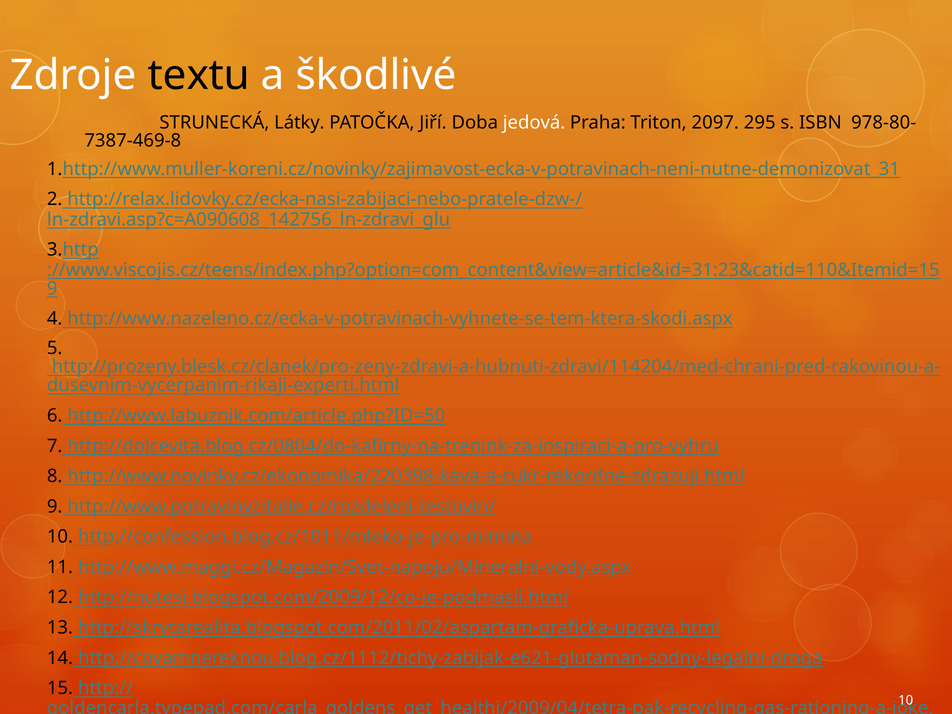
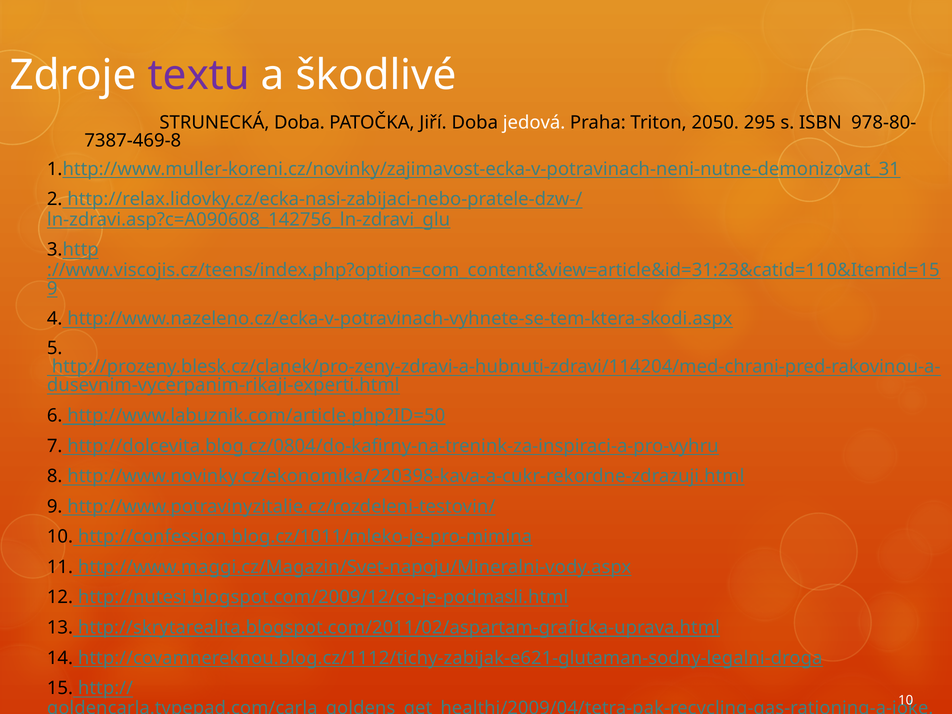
textu colour: black -> purple
STRUNECKÁ Látky: Látky -> Doba
2097: 2097 -> 2050
